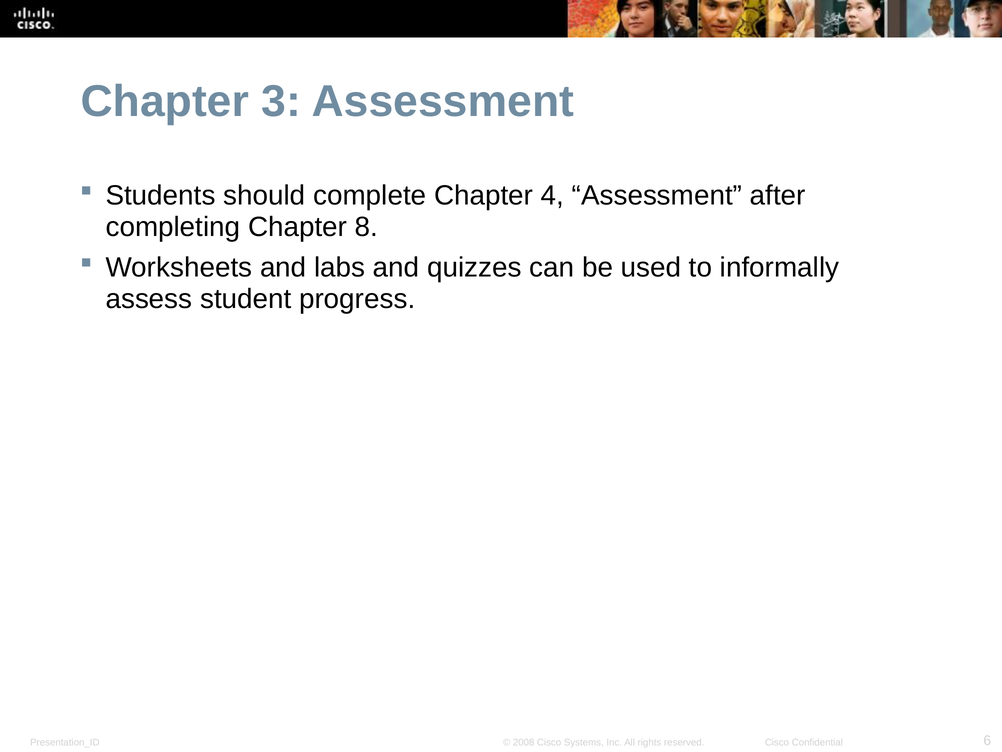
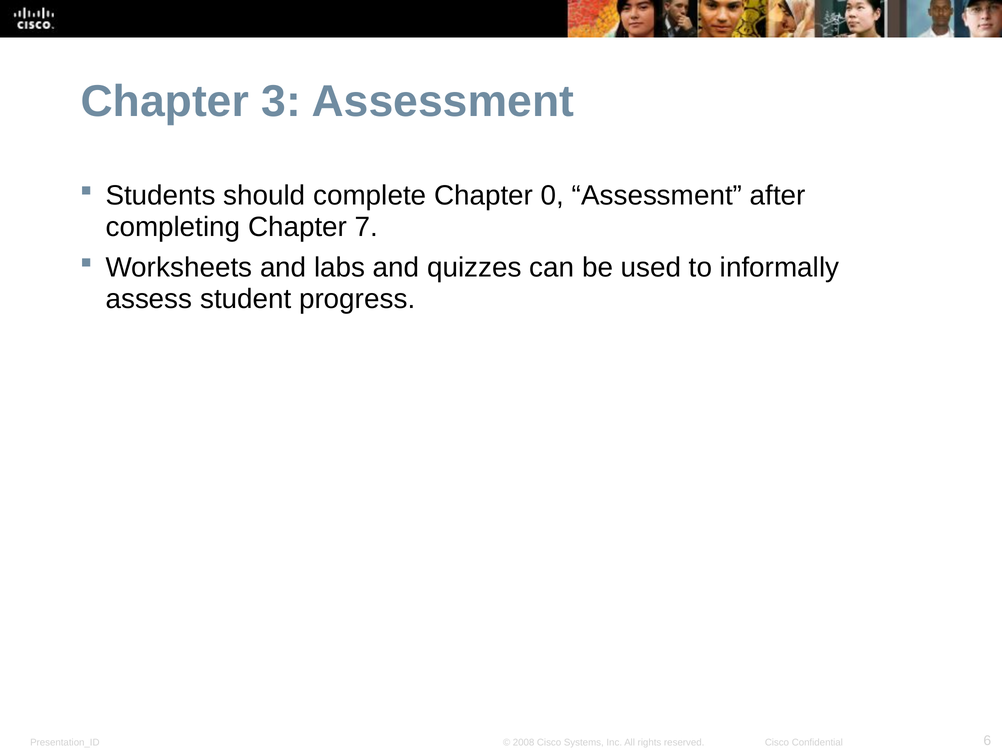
4: 4 -> 0
8: 8 -> 7
